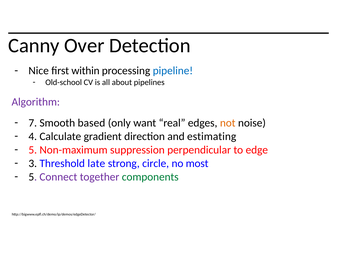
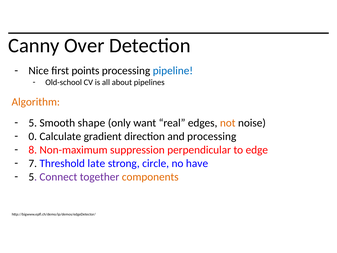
within: within -> points
Algorithm colour: purple -> orange
7 at (33, 123): 7 -> 5
based: based -> shape
4: 4 -> 0
and estimating: estimating -> processing
5 at (33, 150): 5 -> 8
3: 3 -> 7
most: most -> have
components colour: green -> orange
